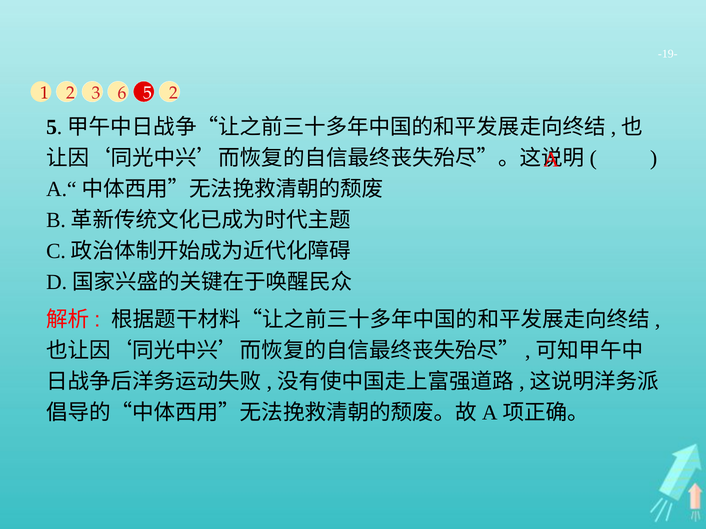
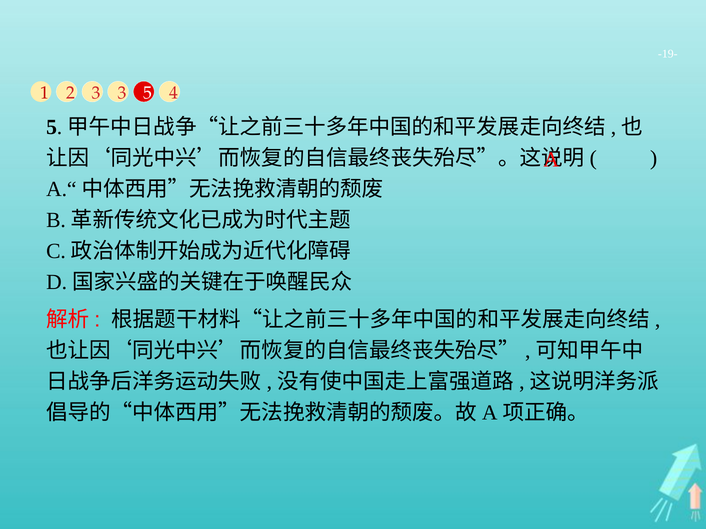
3 6: 6 -> 3
5 2: 2 -> 4
